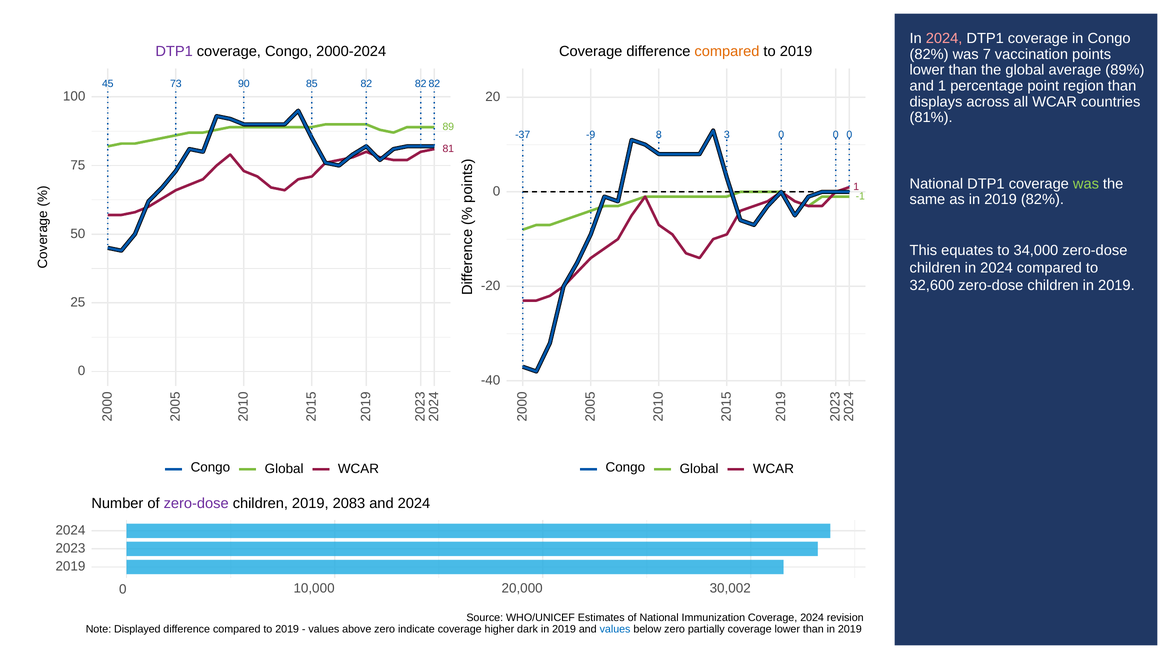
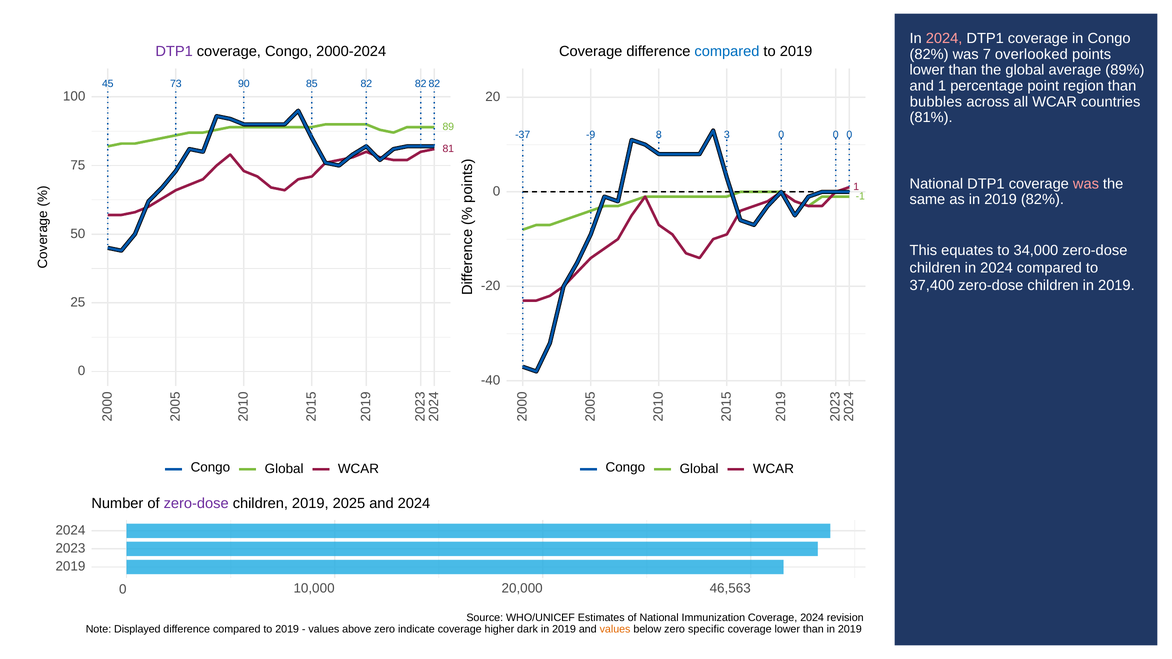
compared at (727, 52) colour: orange -> blue
vaccination: vaccination -> overlooked
displays: displays -> bubbles
was at (1086, 184) colour: light green -> pink
32,600: 32,600 -> 37,400
2083: 2083 -> 2025
30,002: 30,002 -> 46,563
values at (615, 629) colour: blue -> orange
partially: partially -> specific
